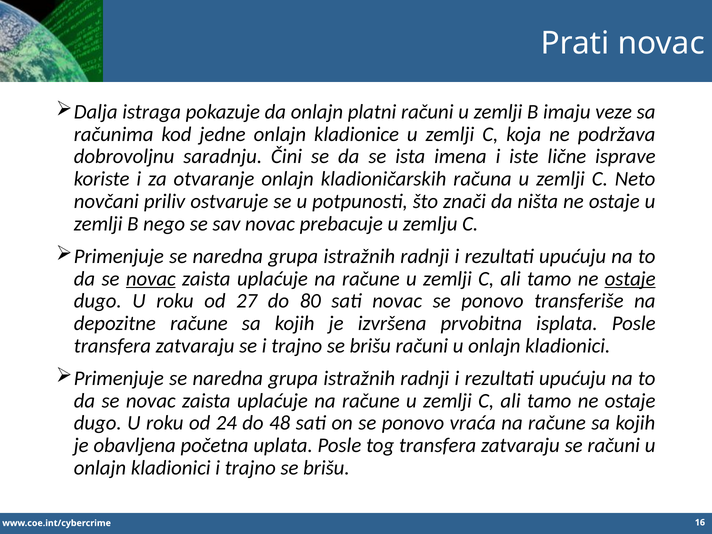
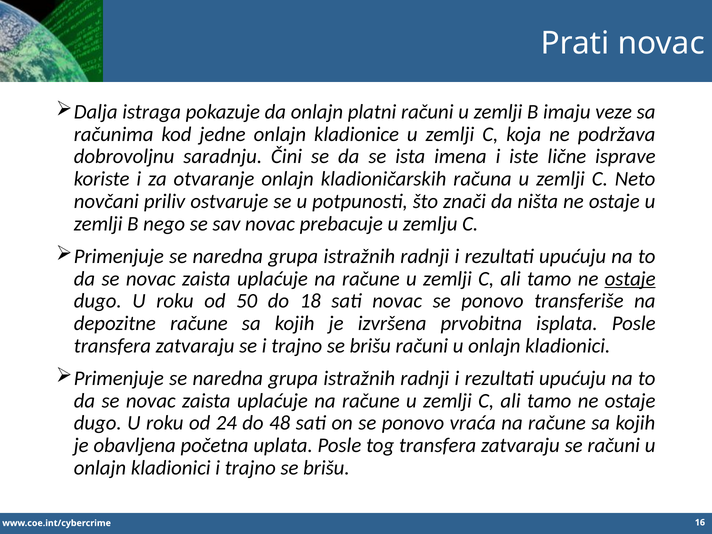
novac at (151, 279) underline: present -> none
27: 27 -> 50
80: 80 -> 18
